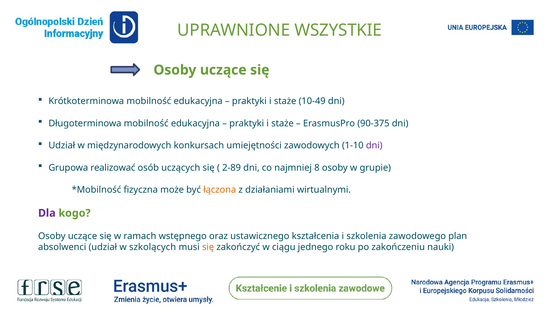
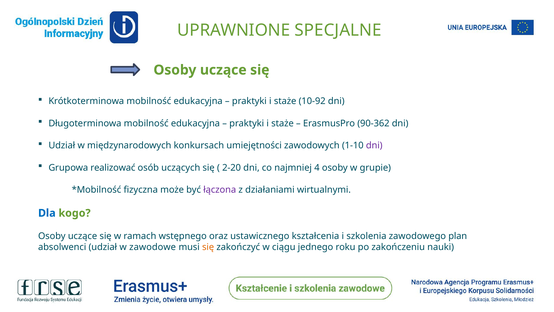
WSZYSTKIE: WSZYSTKIE -> SPECJALNE
10-49: 10-49 -> 10-92
90-375: 90-375 -> 90-362
2-89: 2-89 -> 2-20
8: 8 -> 4
łączona colour: orange -> purple
Dla colour: purple -> blue
szkolących: szkolących -> zawodowe
